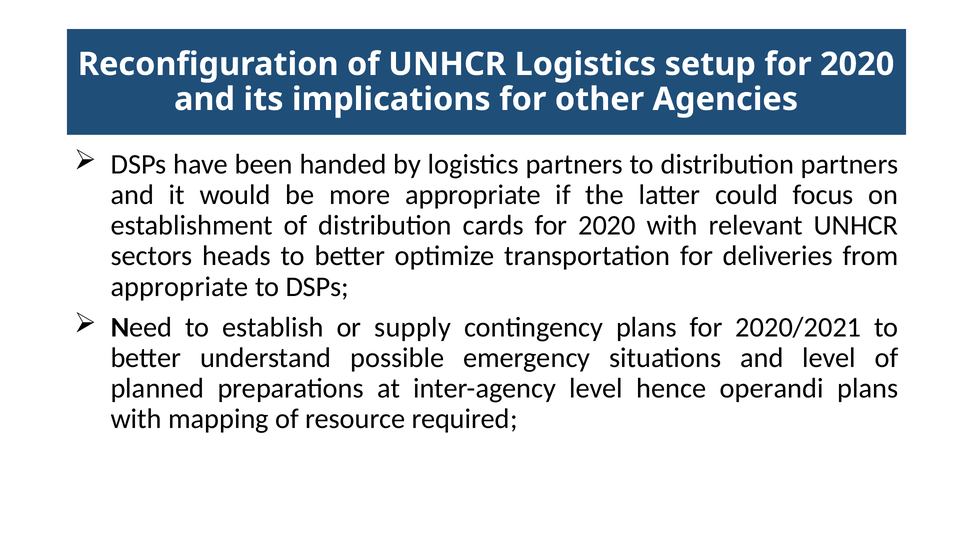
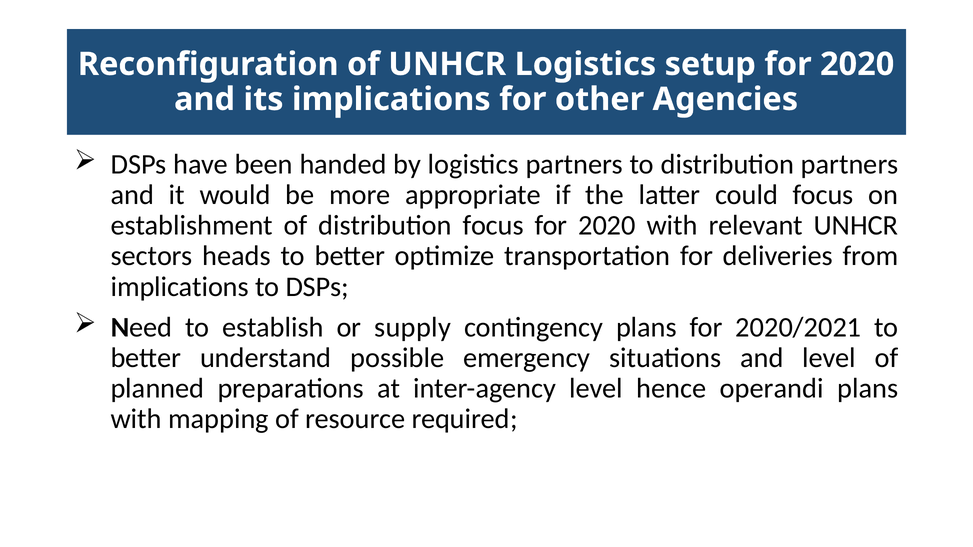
distribution cards: cards -> focus
appropriate at (180, 287): appropriate -> implications
